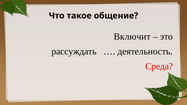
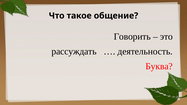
Включит: Включит -> Говорить
Среда: Среда -> Буква
